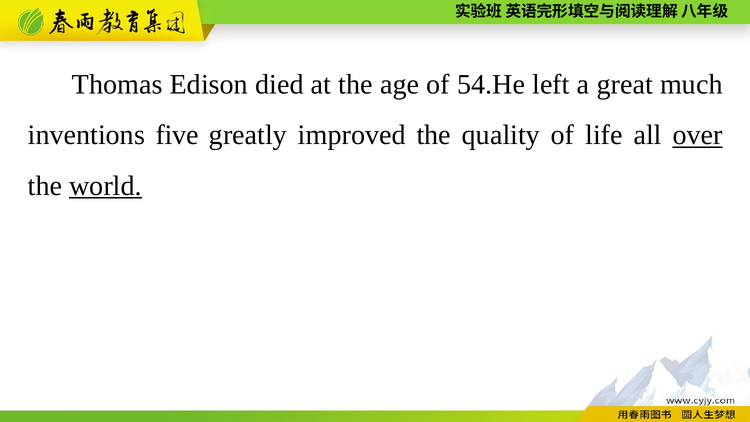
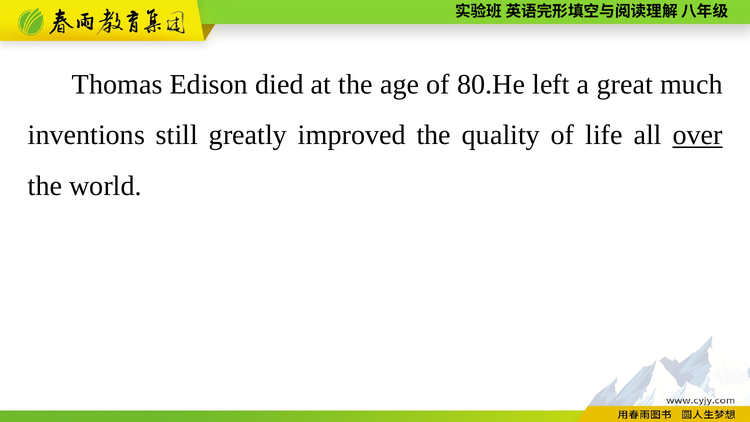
54.He: 54.He -> 80.He
five: five -> still
world underline: present -> none
